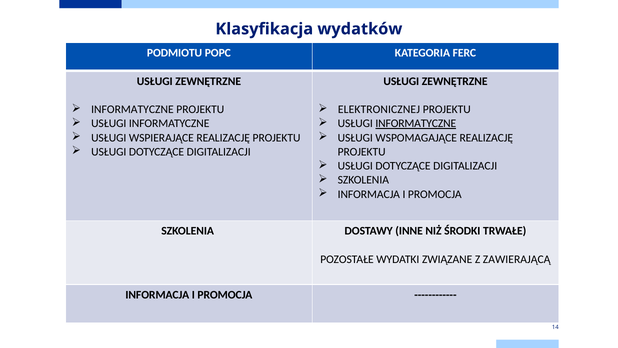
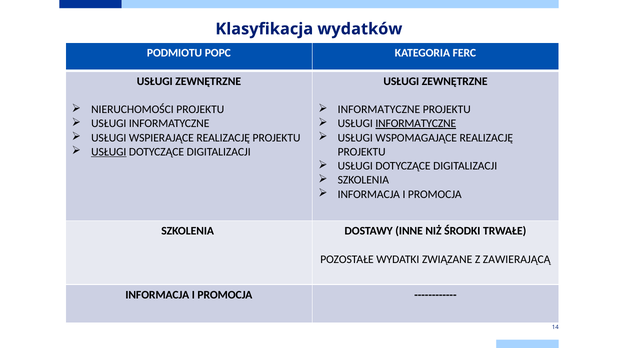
INFORMATYCZNE at (132, 109): INFORMATYCZNE -> NIERUCHOMOŚCI
ELEKTRONICZNEJ at (379, 109): ELEKTRONICZNEJ -> INFORMATYCZNE
USŁUGI at (109, 152) underline: none -> present
